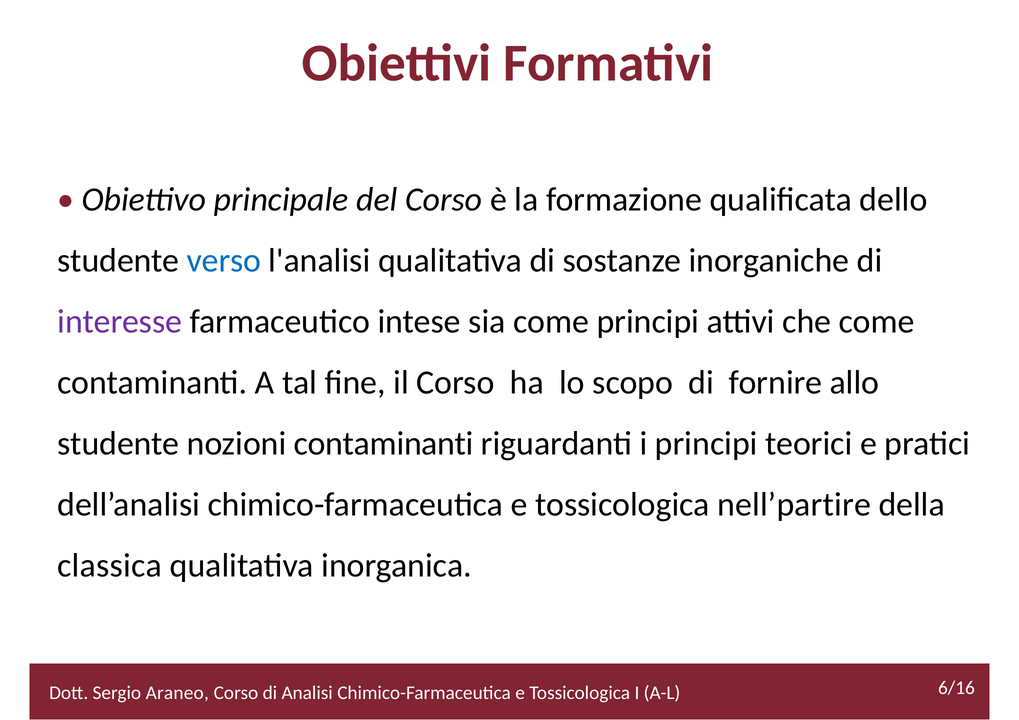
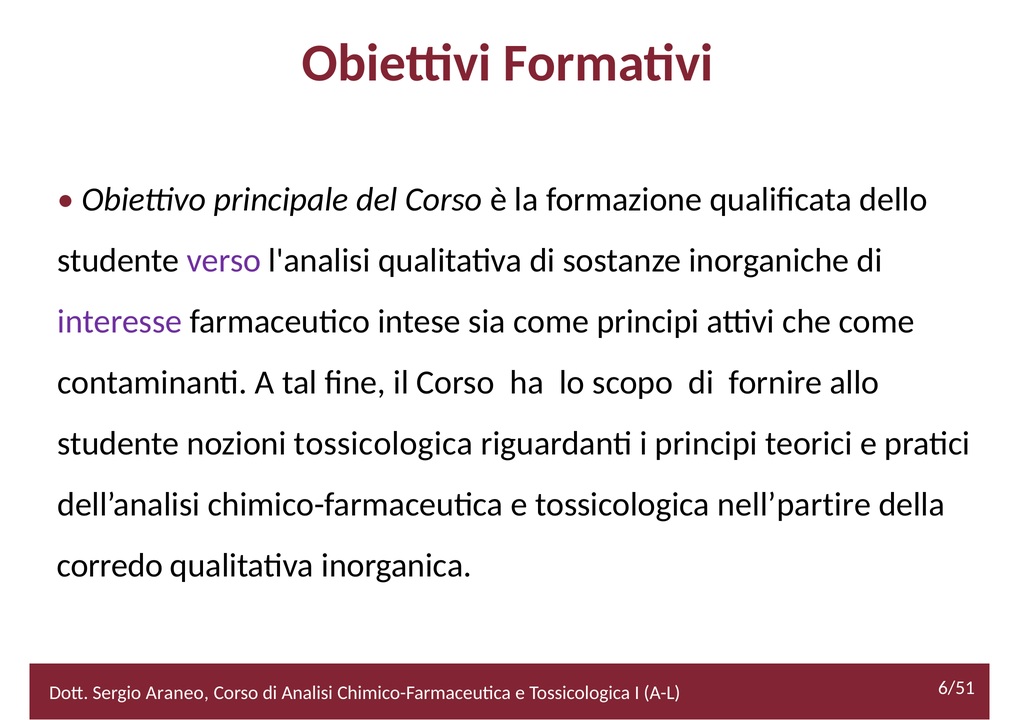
verso colour: blue -> purple
nozioni contaminanti: contaminanti -> tossicologica
classica: classica -> corredo
6/16: 6/16 -> 6/51
